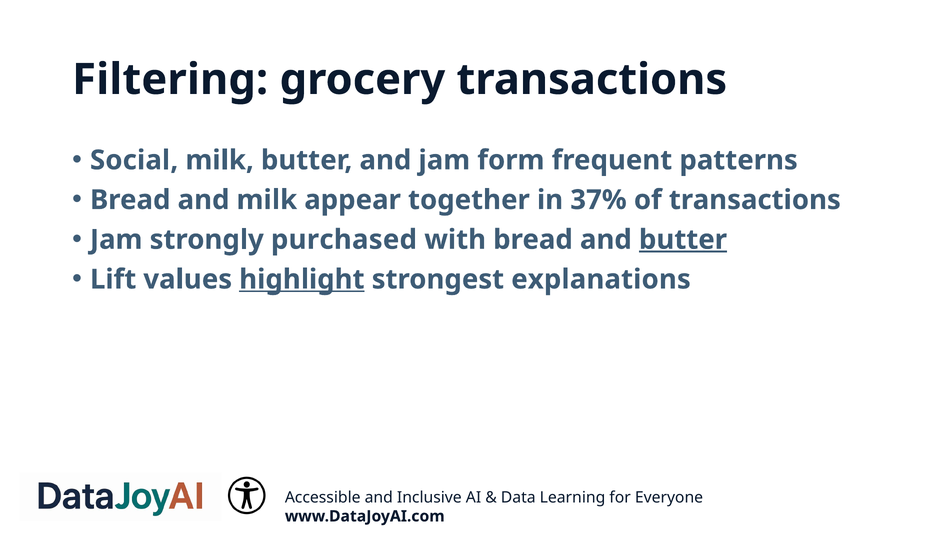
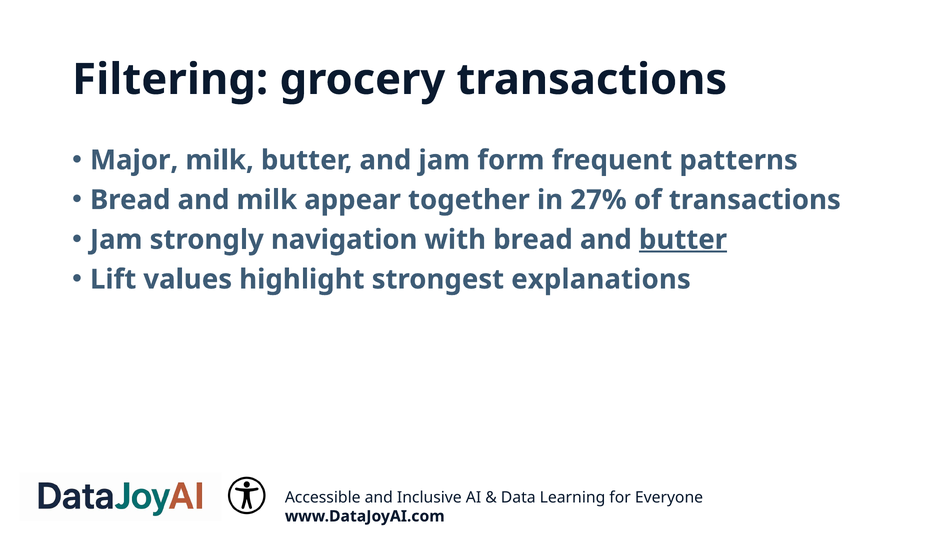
Social: Social -> Major
37%: 37% -> 27%
purchased: purchased -> navigation
highlight underline: present -> none
